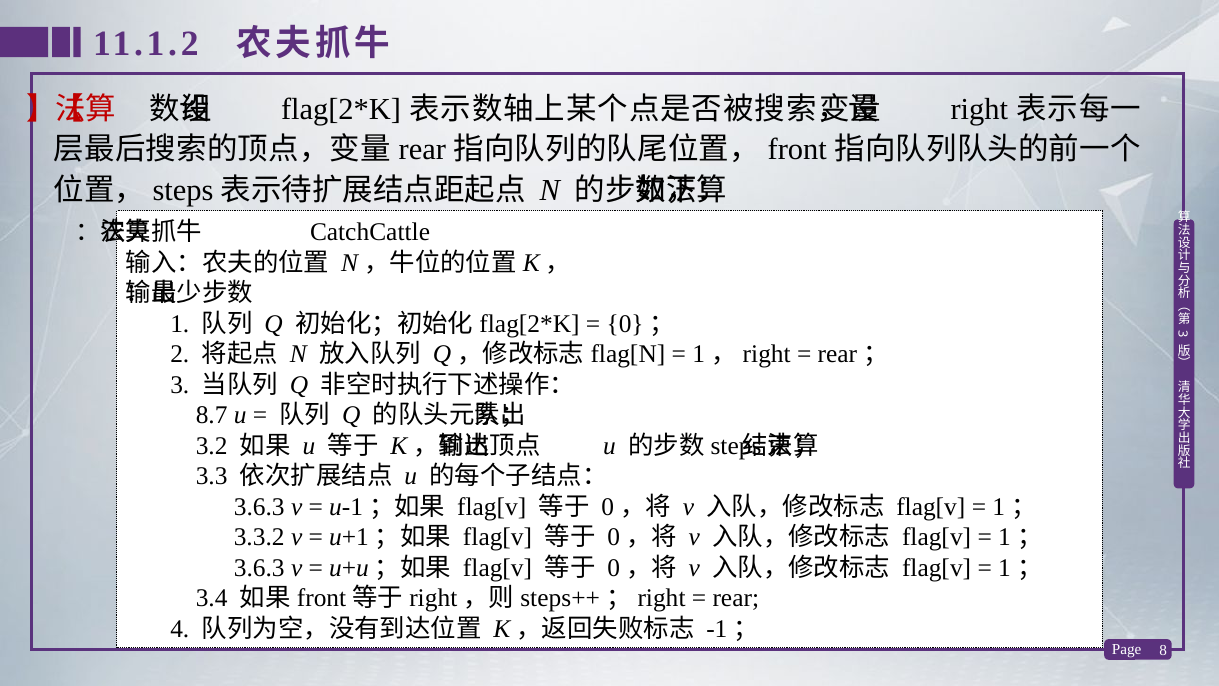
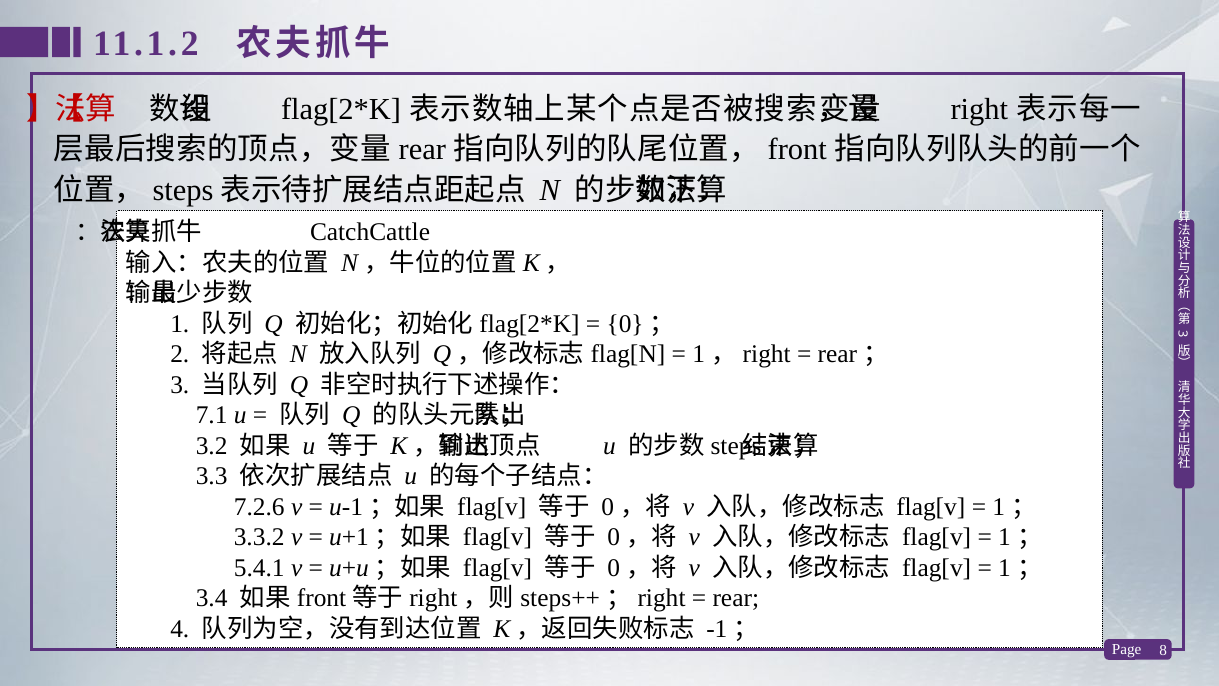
8.7: 8.7 -> 7.1
3.6.3 at (259, 507): 3.6.3 -> 7.2.6
3.6.3 at (259, 568): 3.6.3 -> 5.4.1
